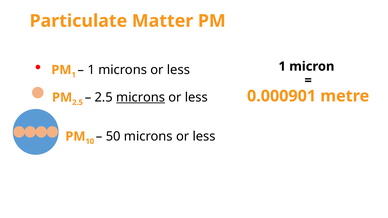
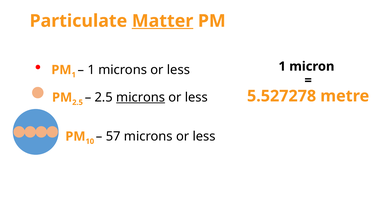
Matter underline: none -> present
0.000901: 0.000901 -> 5.527278
50: 50 -> 57
